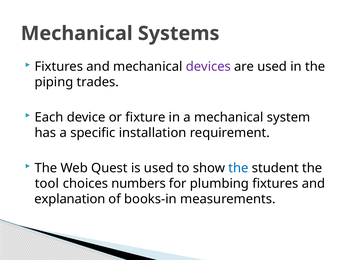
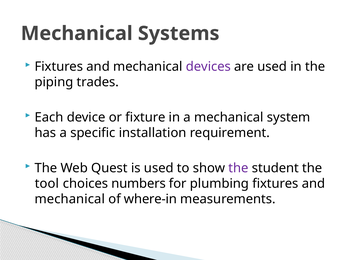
the at (238, 168) colour: blue -> purple
explanation at (70, 199): explanation -> mechanical
books-in: books-in -> where-in
